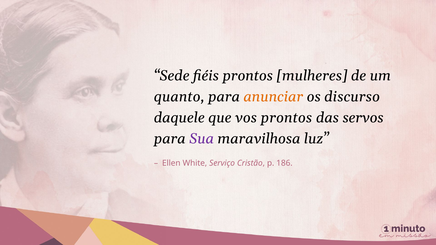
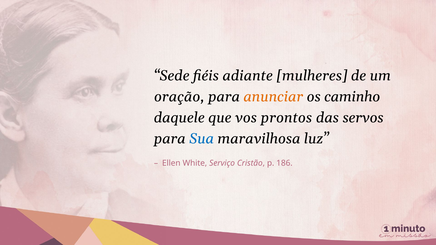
fiéis prontos: prontos -> adiante
quanto: quanto -> oração
discurso: discurso -> caminho
Sua colour: purple -> blue
